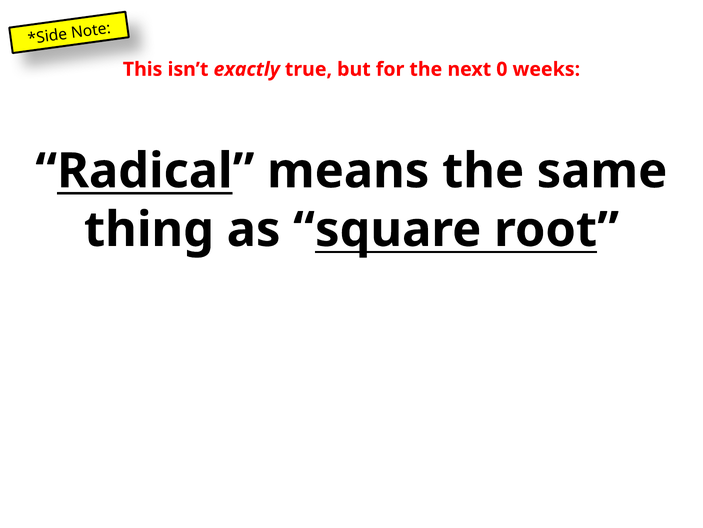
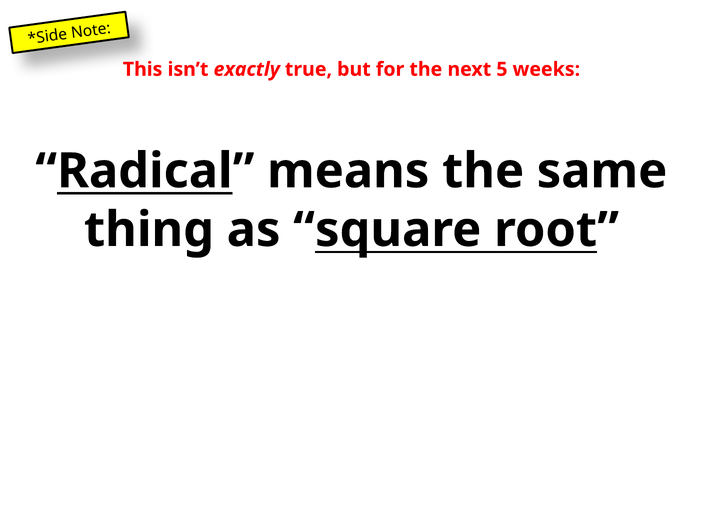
0: 0 -> 5
